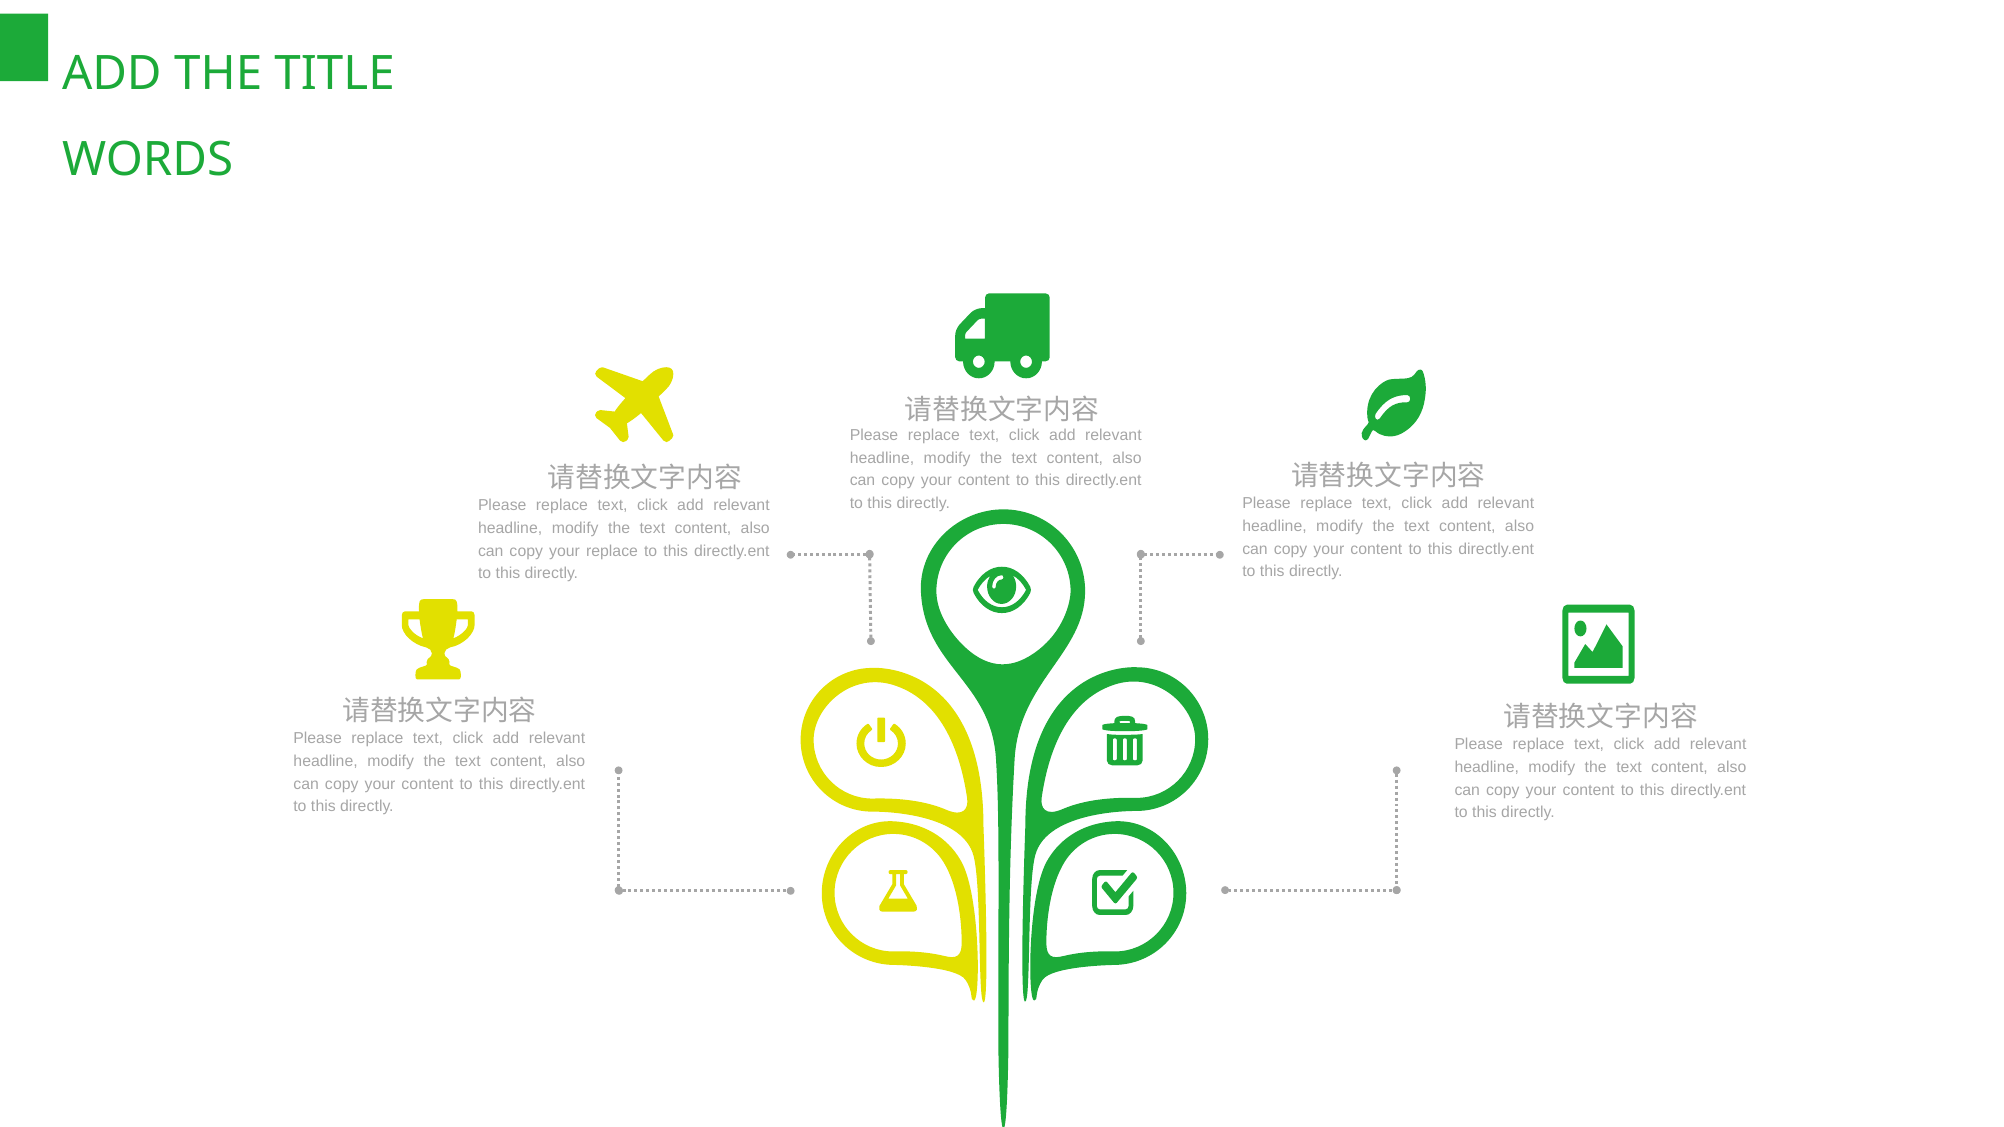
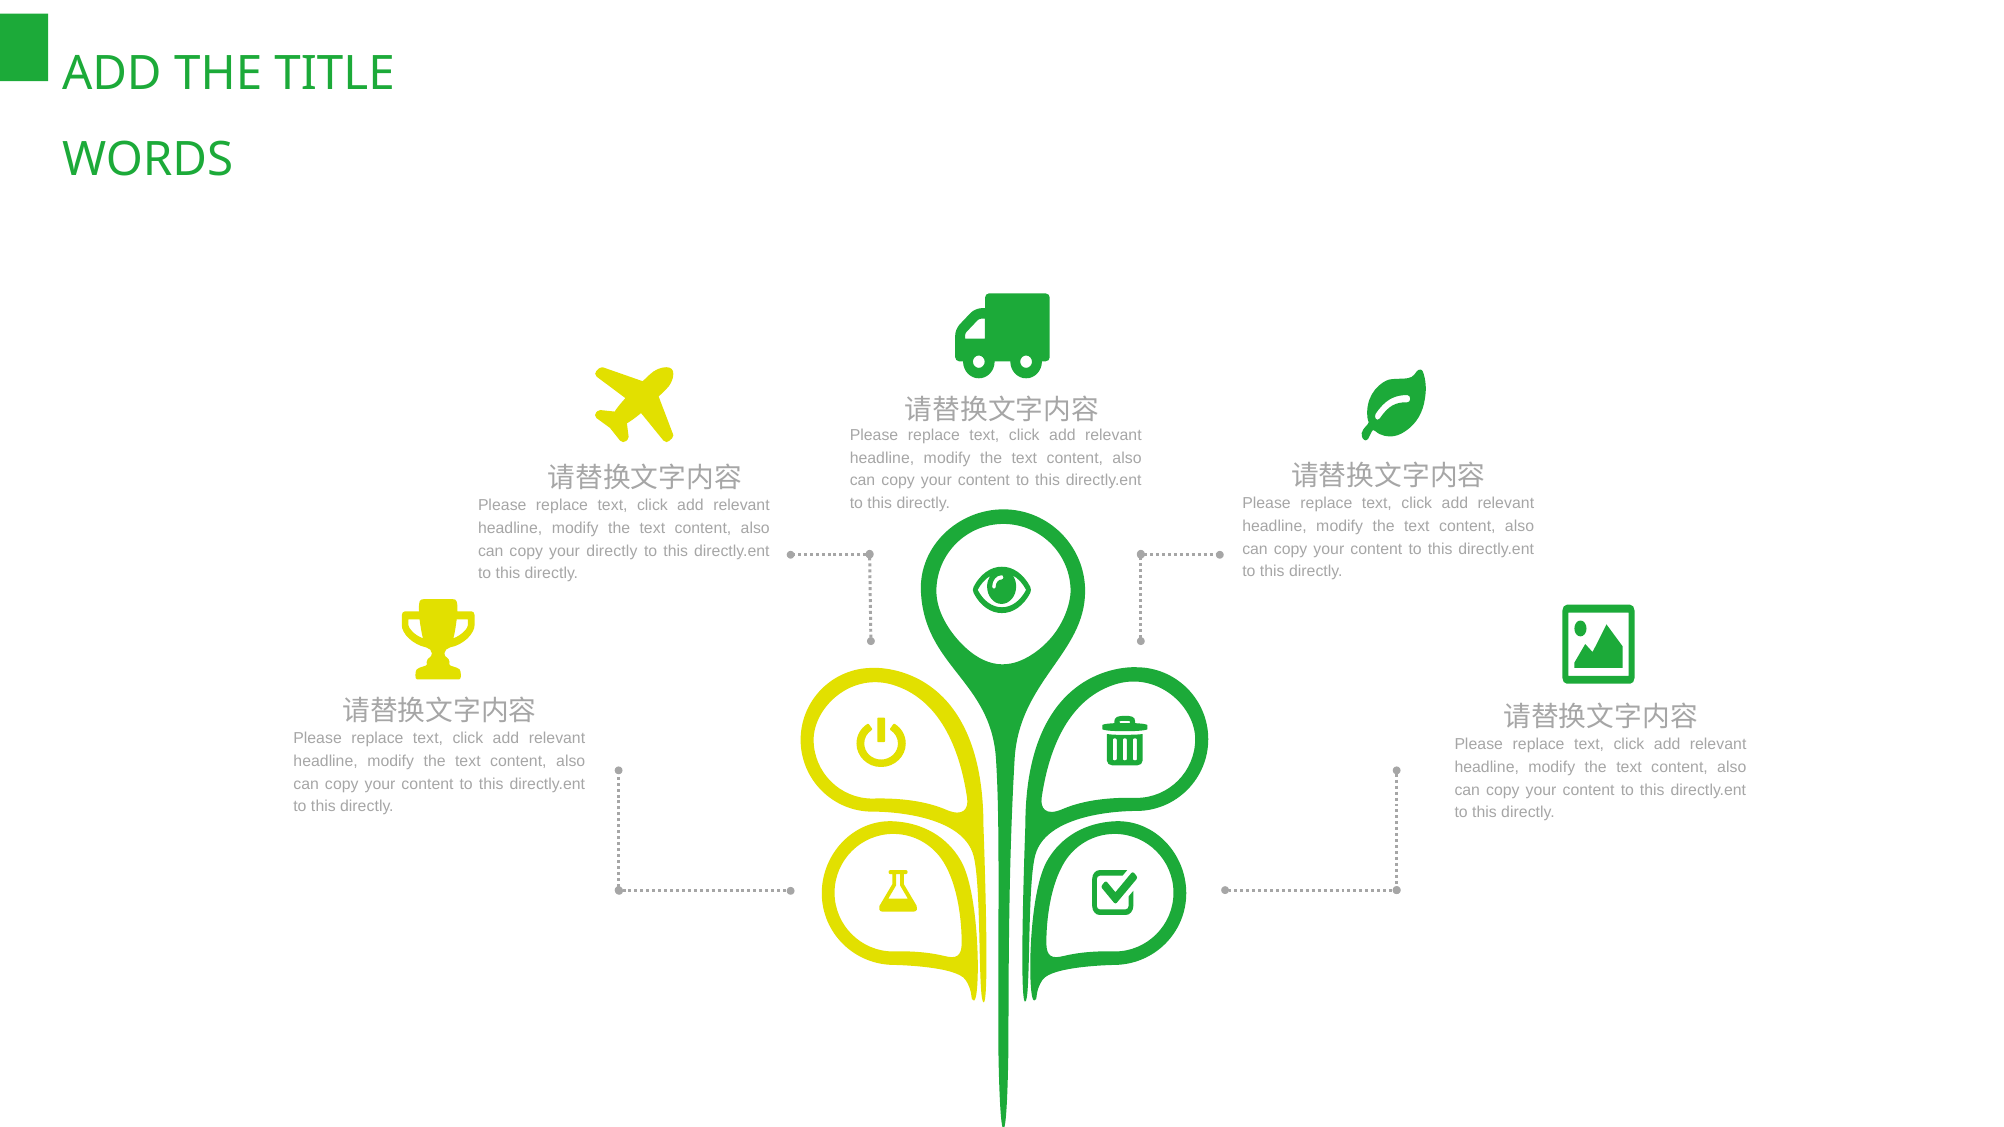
your replace: replace -> directly
